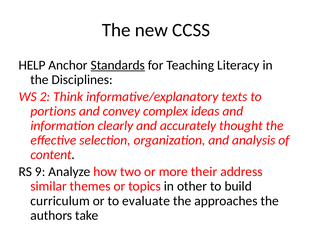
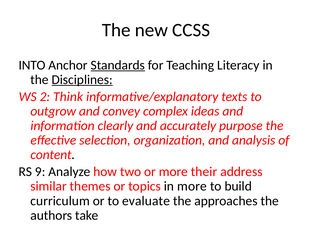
HELP: HELP -> INTO
Disciplines underline: none -> present
portions: portions -> outgrow
thought: thought -> purpose
in other: other -> more
